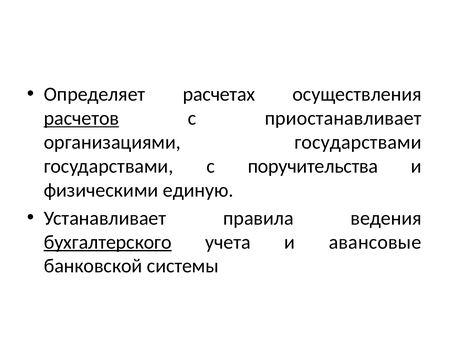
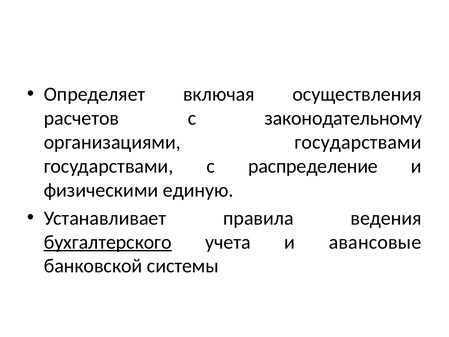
расчетах: расчетах -> включая
расчетов underline: present -> none
приостанавливает: приостанавливает -> законодательному
поручительства: поручительства -> распределение
